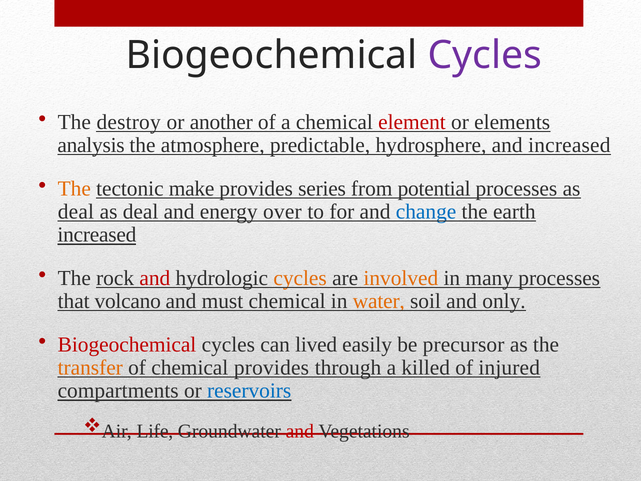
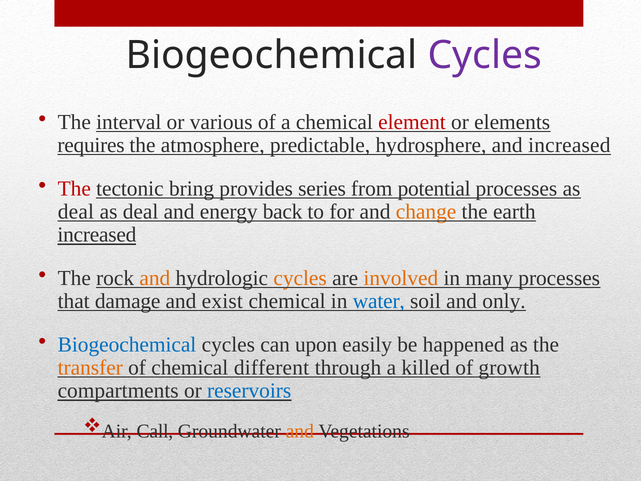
destroy: destroy -> interval
another: another -> various
analysis: analysis -> requires
The at (74, 188) colour: orange -> red
make: make -> bring
over: over -> back
change colour: blue -> orange
and at (155, 278) colour: red -> orange
volcano: volcano -> damage
must: must -> exist
water colour: orange -> blue
Biogeochemical at (127, 344) colour: red -> blue
lived: lived -> upon
precursor: precursor -> happened
chemical provides: provides -> different
injured: injured -> growth
Life: Life -> Call
and at (300, 431) colour: red -> orange
